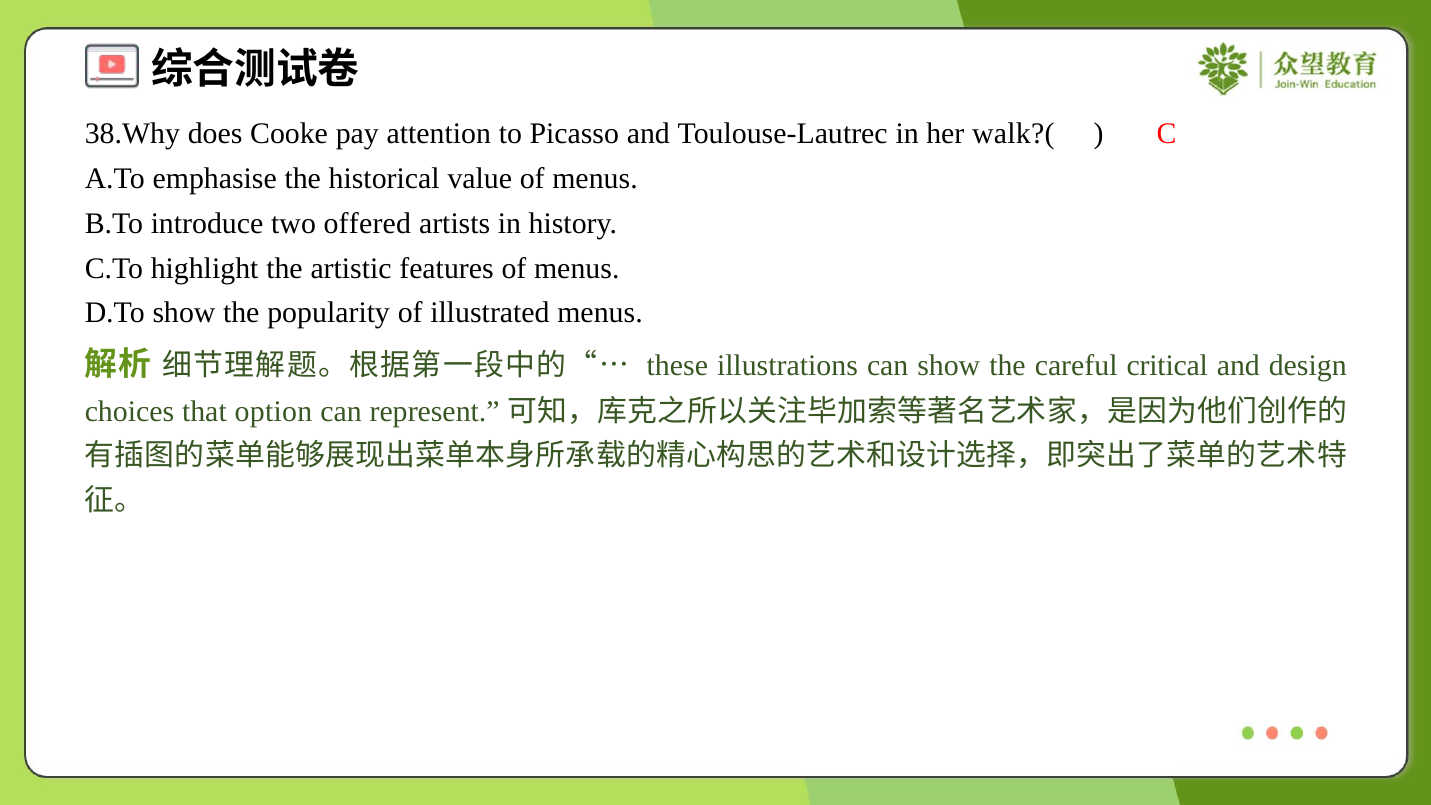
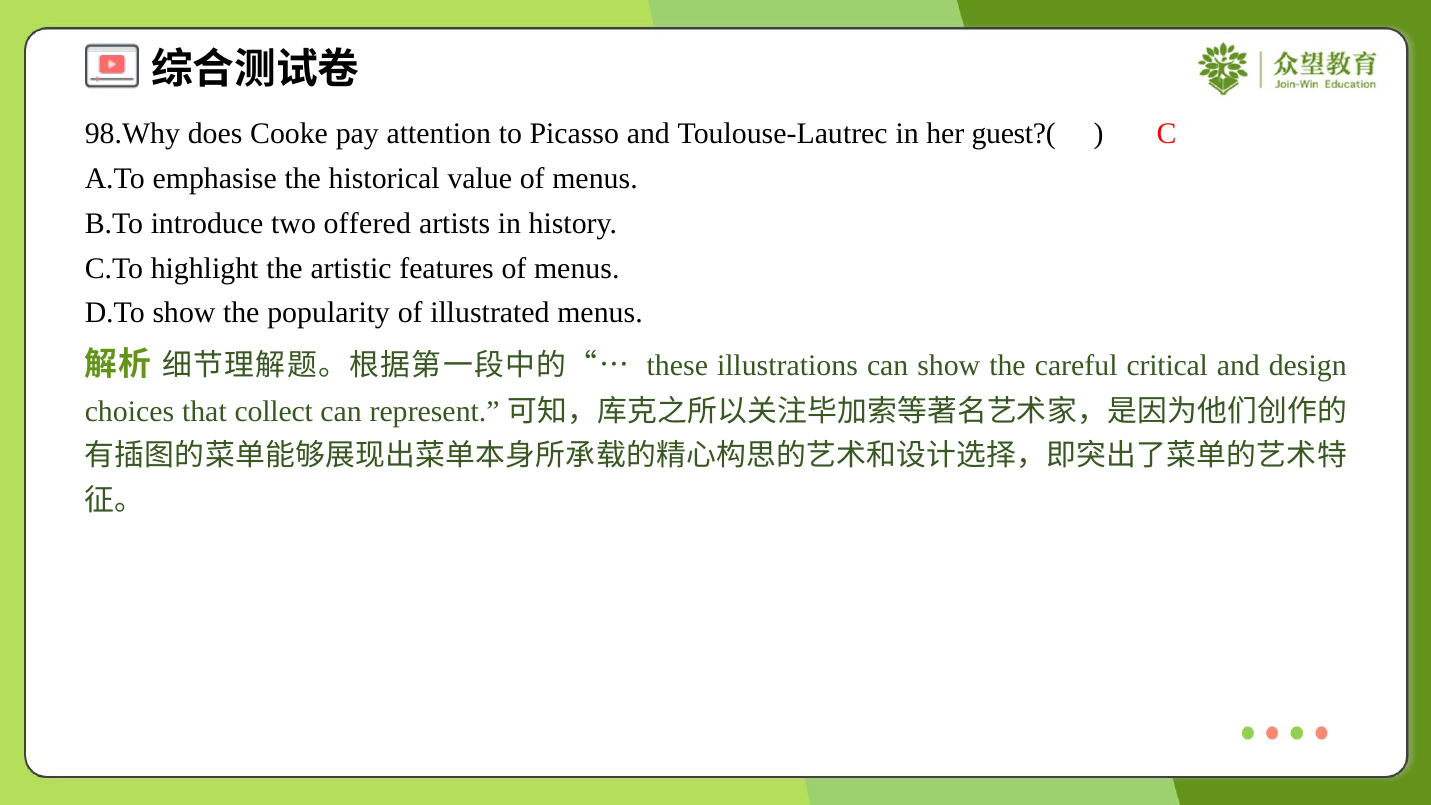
38.Why: 38.Why -> 98.Why
walk?(: walk?( -> guest?(
option: option -> collect
